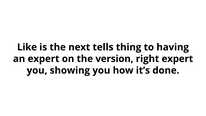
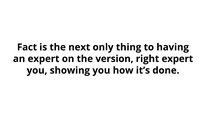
Like: Like -> Fact
tells: tells -> only
